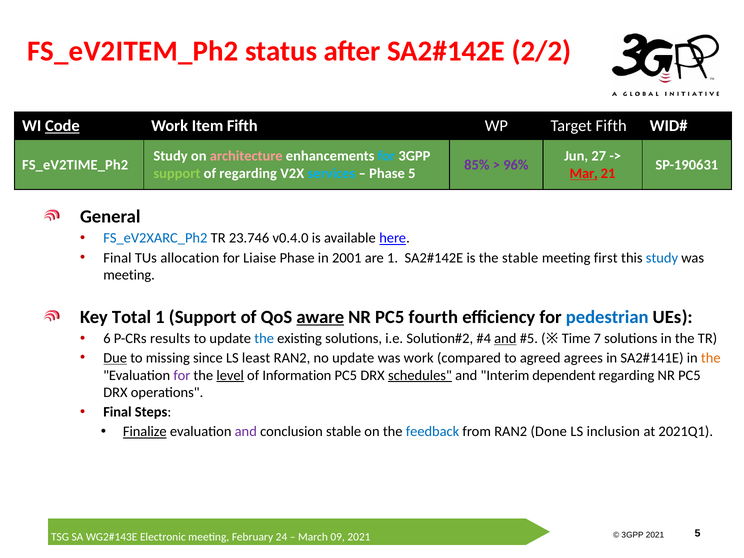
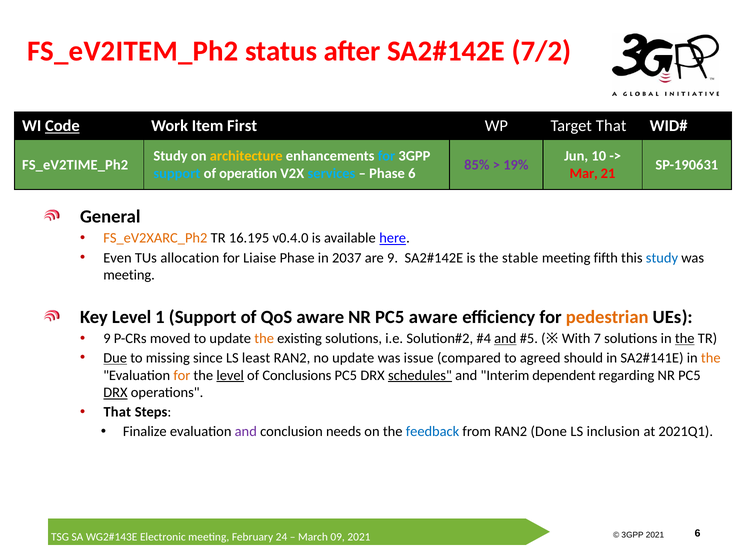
2/2: 2/2 -> 7/2
Item Fifth: Fifth -> First
Target Fifth: Fifth -> That
architecture colour: pink -> yellow
27: 27 -> 10
96%: 96% -> 19%
support at (177, 174) colour: light green -> light blue
of regarding: regarding -> operation
Phase 5: 5 -> 6
Mar underline: present -> none
FS_eV2XARC_Ph2 colour: blue -> orange
23.746: 23.746 -> 16.195
Final at (117, 258): Final -> Even
2001: 2001 -> 2037
are 1: 1 -> 9
first: first -> fifth
Key Total: Total -> Level
aware at (320, 317) underline: present -> none
PC5 fourth: fourth -> aware
pedestrian colour: blue -> orange
6 at (107, 339): 6 -> 9
results: results -> moved
the at (264, 339) colour: blue -> orange
Time: Time -> With
the at (685, 339) underline: none -> present
was work: work -> issue
agrees: agrees -> should
for at (182, 375) colour: purple -> orange
Information: Information -> Conclusions
DRX at (115, 393) underline: none -> present
Final at (117, 412): Final -> That
Finalize underline: present -> none
conclusion stable: stable -> needs
5 at (698, 533): 5 -> 6
